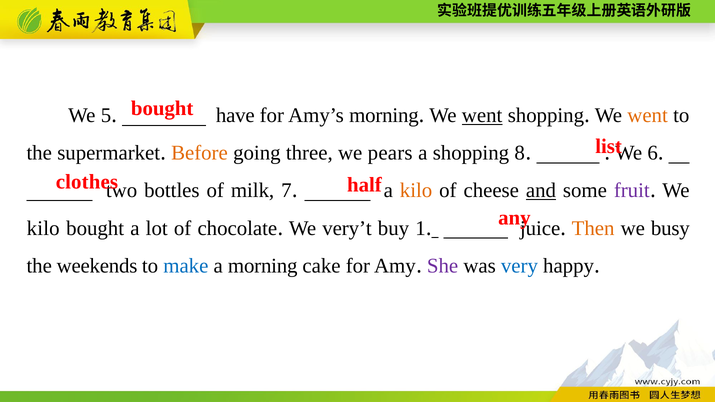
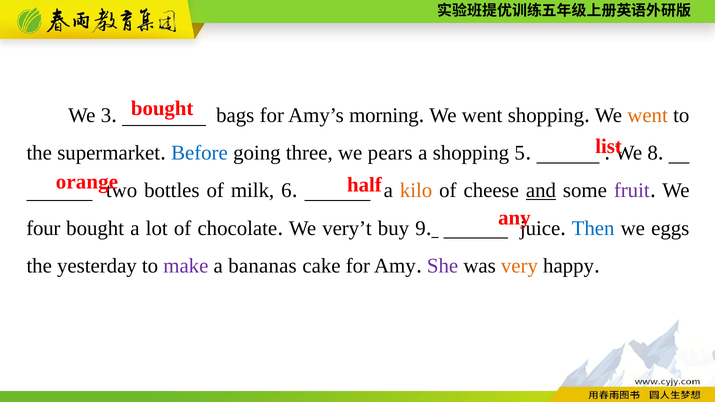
5: 5 -> 3
have: have -> bags
went at (482, 116) underline: present -> none
Before colour: orange -> blue
8: 8 -> 5
6: 6 -> 8
clothes: clothes -> orange
7: 7 -> 6
kilo at (43, 228): kilo -> four
1: 1 -> 9
Then colour: orange -> blue
busy: busy -> eggs
weekends: weekends -> yesterday
make colour: blue -> purple
a morning: morning -> bananas
very colour: blue -> orange
